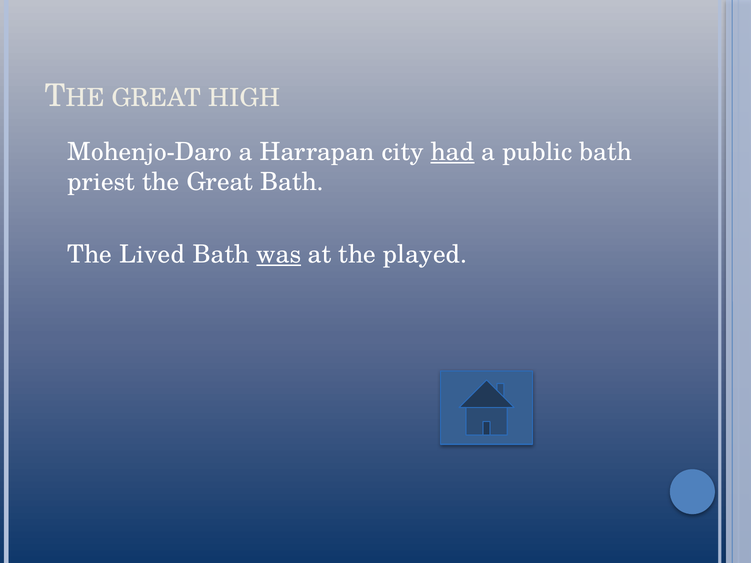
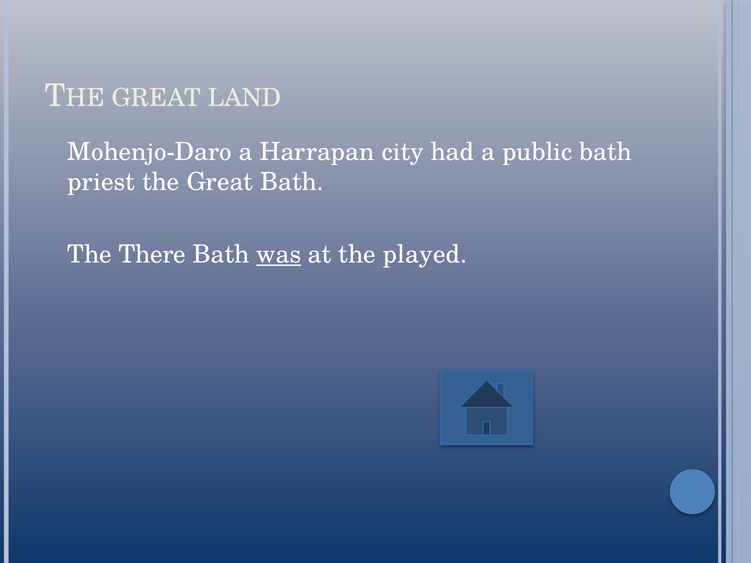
HIGH: HIGH -> LAND
had underline: present -> none
Lived: Lived -> There
